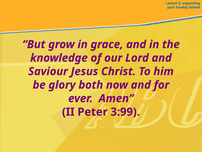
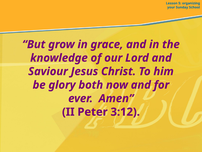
3:99: 3:99 -> 3:12
